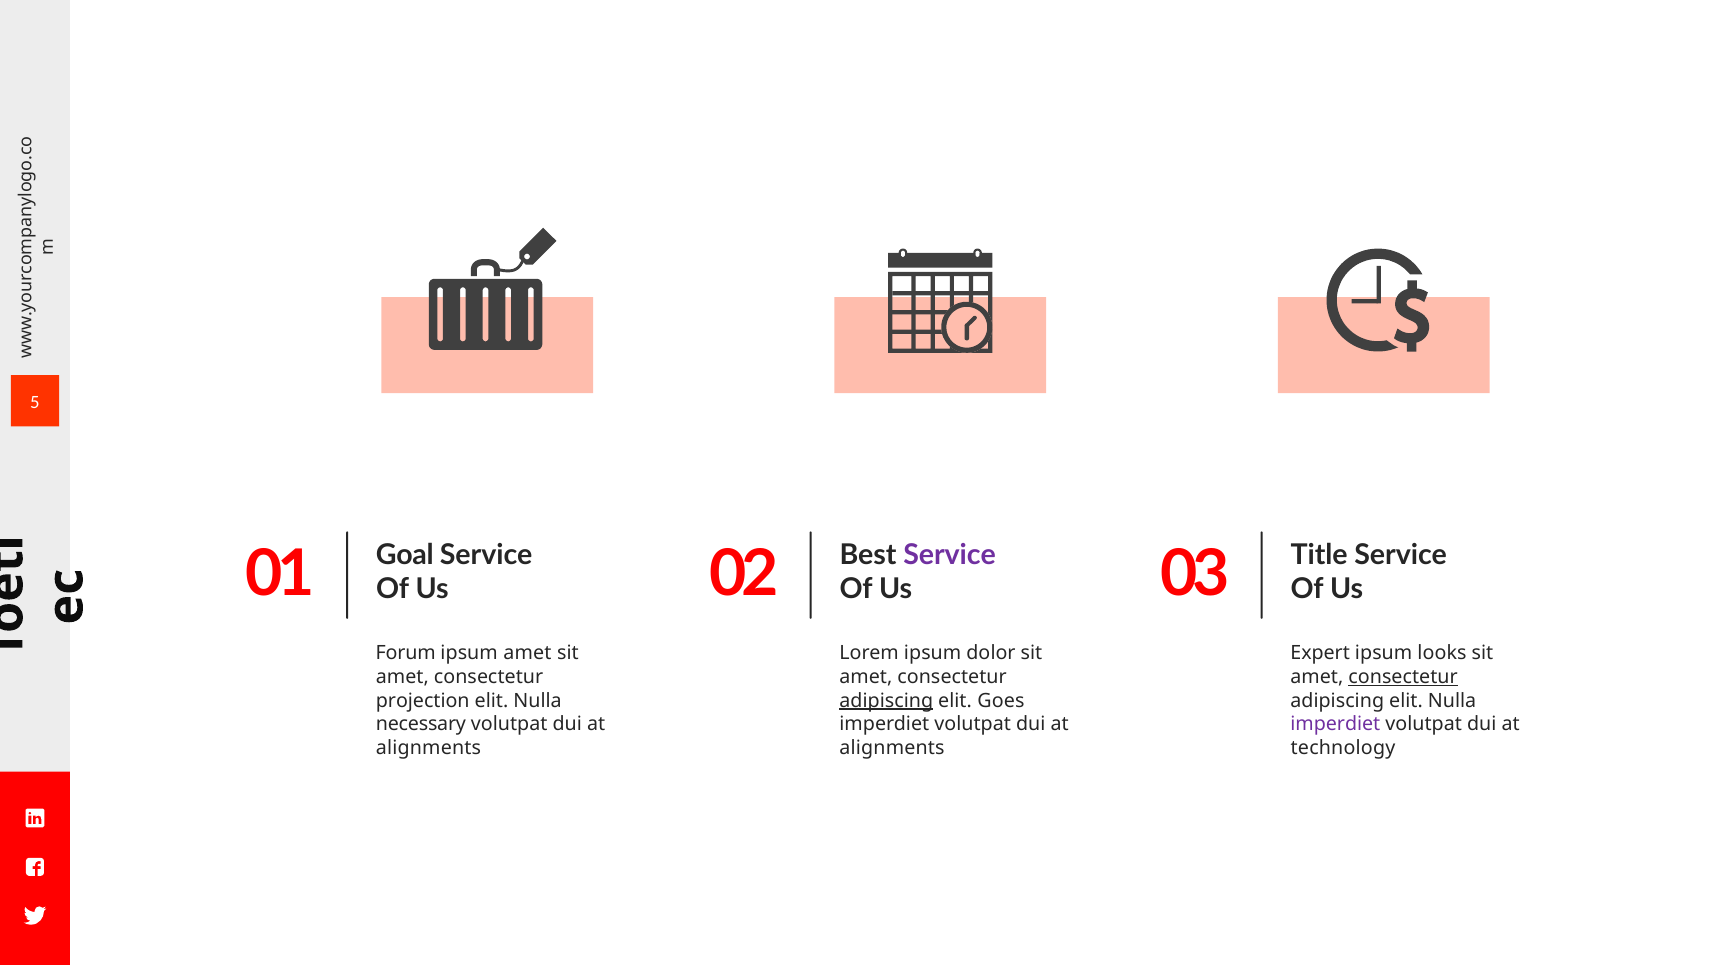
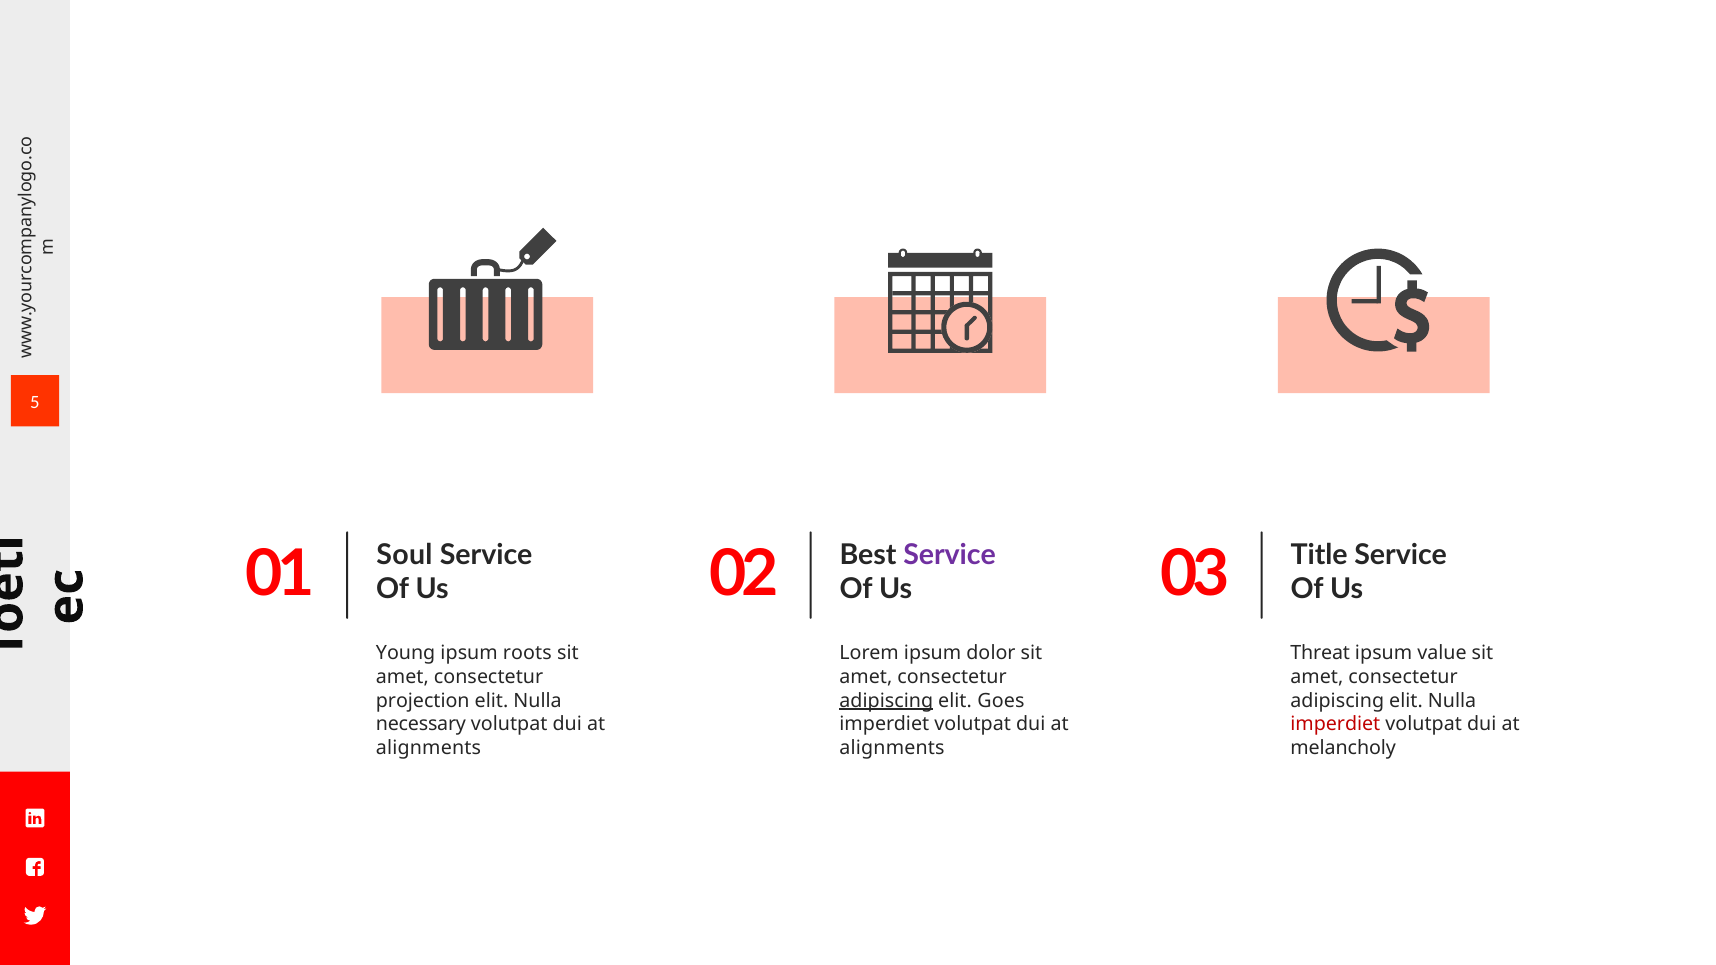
Goal: Goal -> Soul
Forum: Forum -> Young
ipsum amet: amet -> roots
Expert: Expert -> Threat
looks: looks -> value
consectetur at (1403, 677) underline: present -> none
imperdiet at (1335, 724) colour: purple -> red
technology: technology -> melancholy
